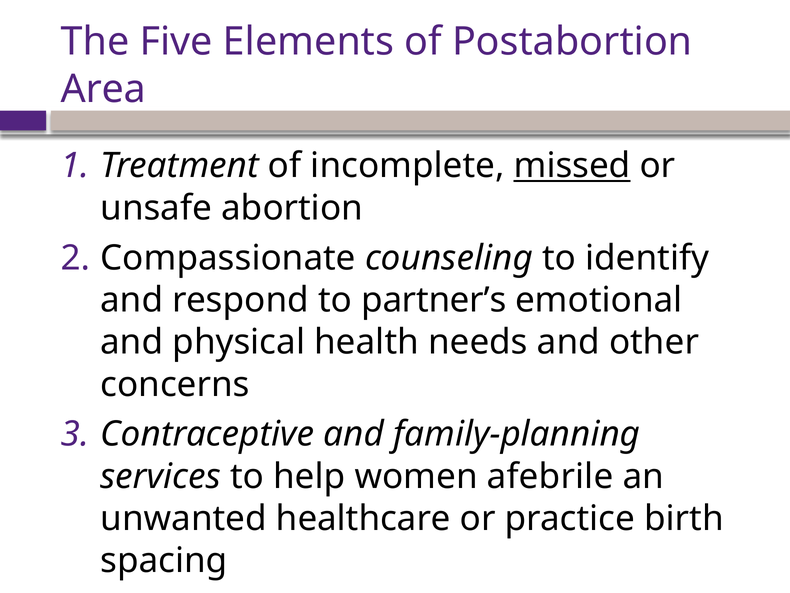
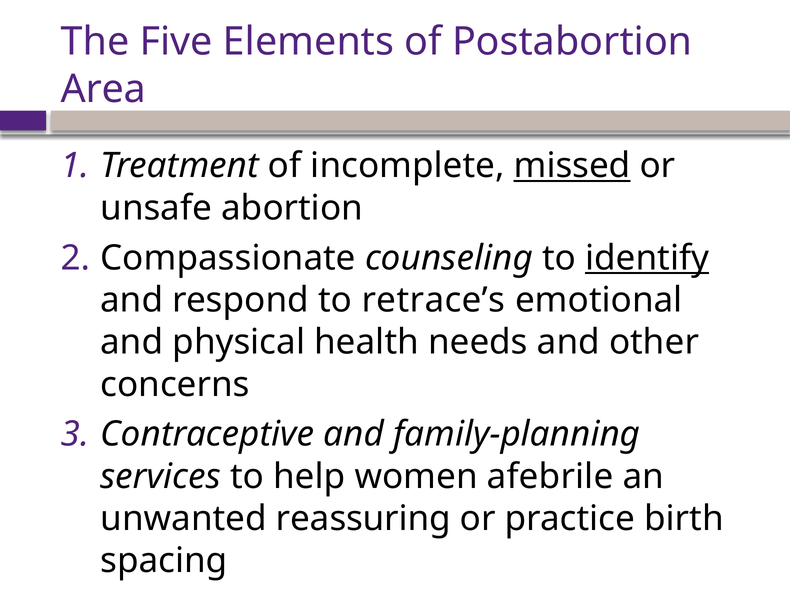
identify underline: none -> present
partner’s: partner’s -> retrace’s
healthcare: healthcare -> reassuring
